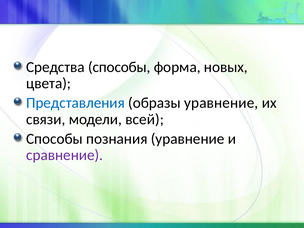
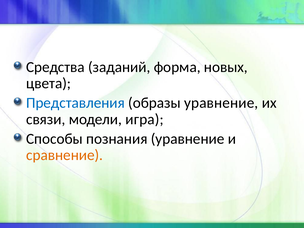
Средства способы: способы -> заданий
всей: всей -> игра
сравнение colour: purple -> orange
